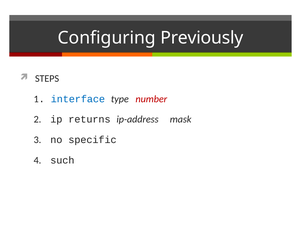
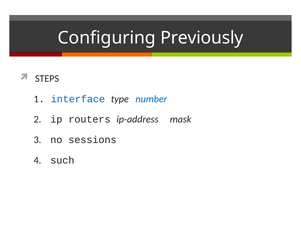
number colour: red -> blue
returns: returns -> routers
specific: specific -> sessions
